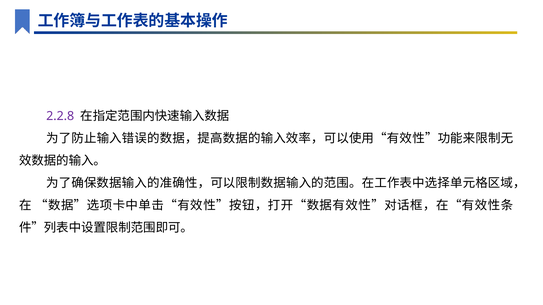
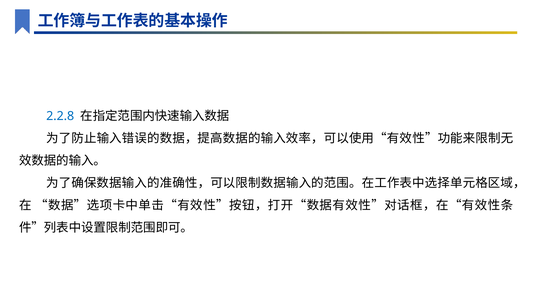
2.2.8 colour: purple -> blue
